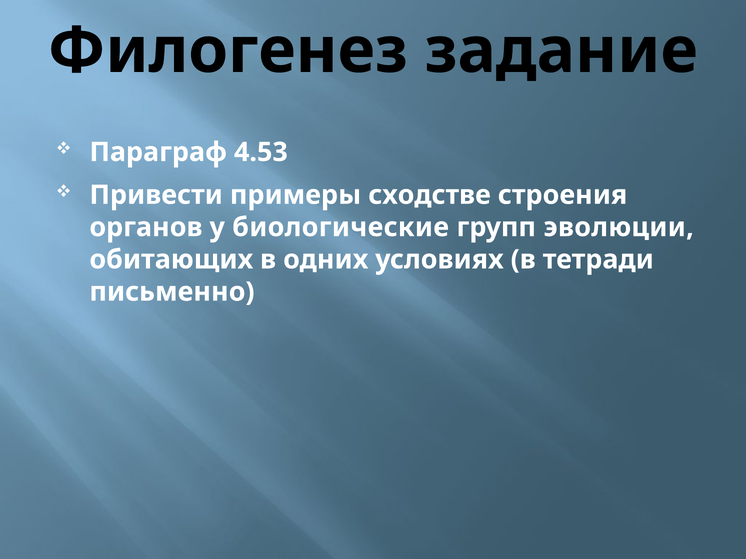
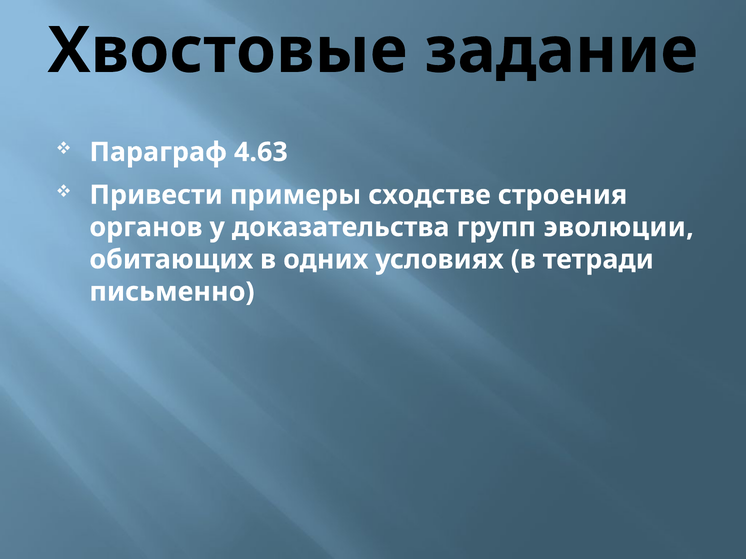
Филогенез: Филогенез -> Хвостовые
4.53: 4.53 -> 4.63
биологические: биологические -> доказательства
